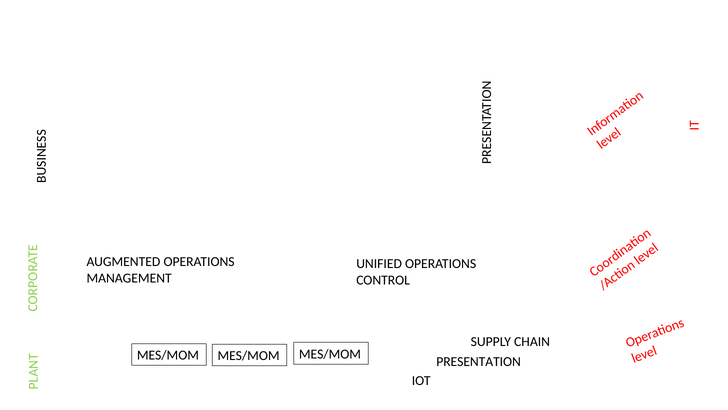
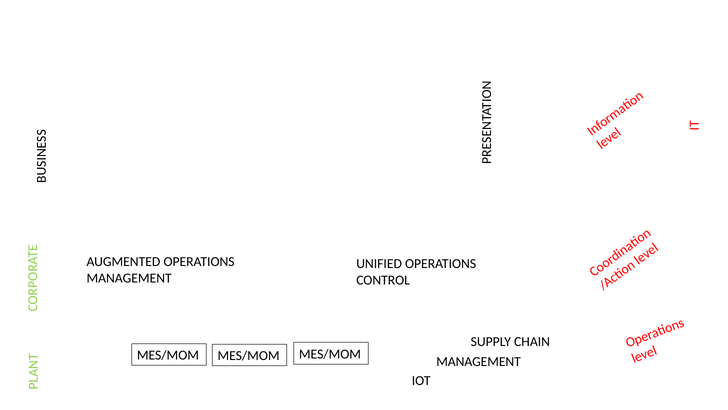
PRESENTATION at (479, 361): PRESENTATION -> MANAGEMENT
